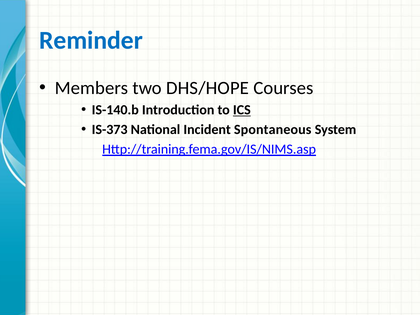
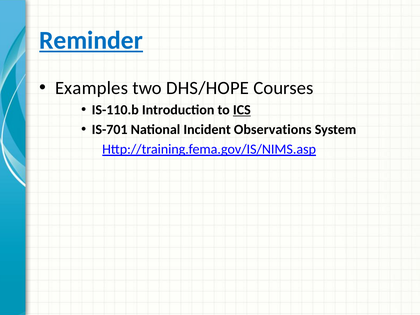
Reminder underline: none -> present
Members: Members -> Examples
IS-140.b: IS-140.b -> IS-110.b
IS-373: IS-373 -> IS-701
Spontaneous: Spontaneous -> Observations
